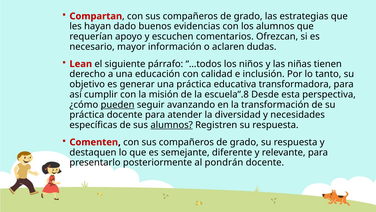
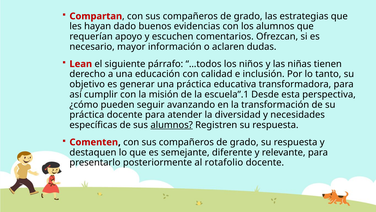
escuela”.8: escuela”.8 -> escuela”.1
pueden underline: present -> none
pondrán: pondrán -> rotafolio
